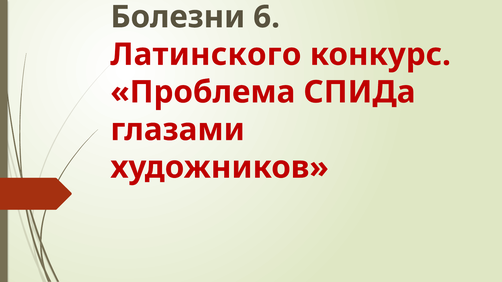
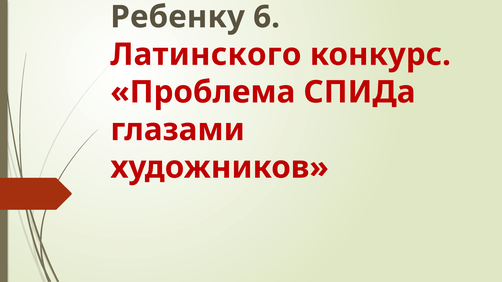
Болезни: Болезни -> Ребенку
